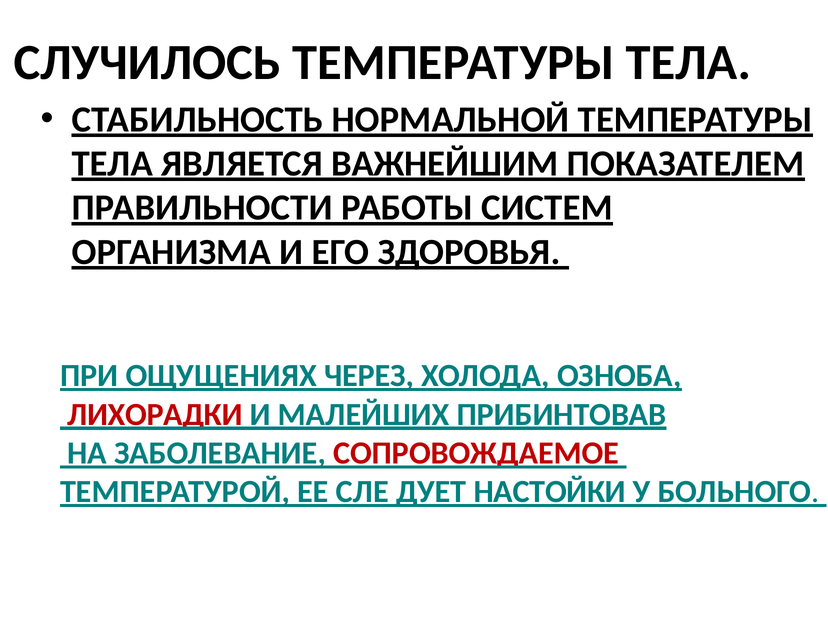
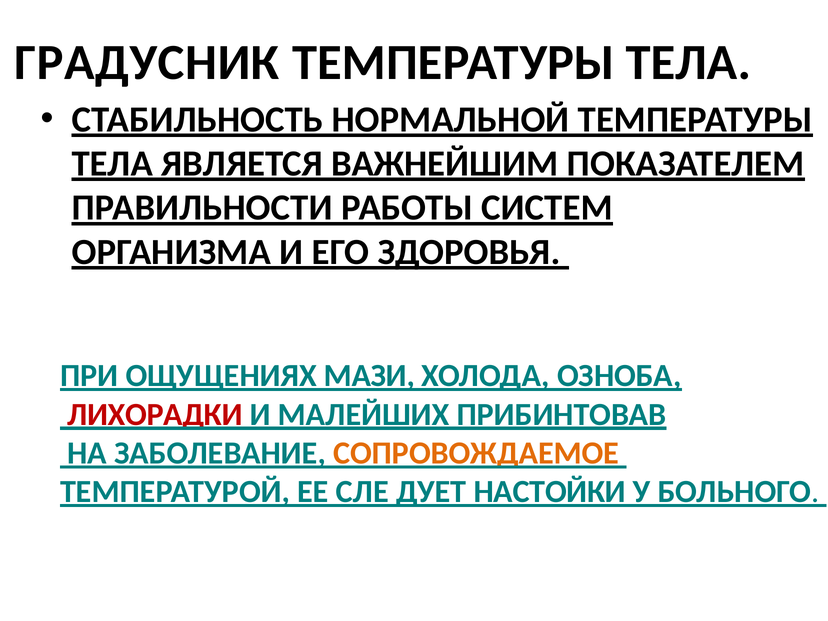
СЛУЧИЛОСЬ: СЛУЧИЛОСЬ -> ГРАДУСНИК
ЧЕРЕЗ: ЧЕРЕЗ -> МАЗИ
СОПРОВОЖДАЕМОЕ colour: red -> orange
